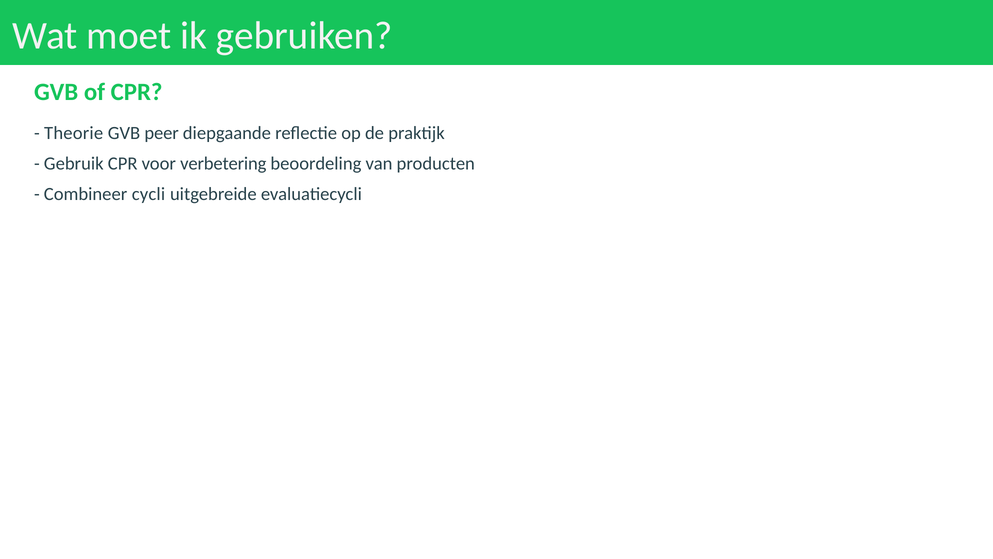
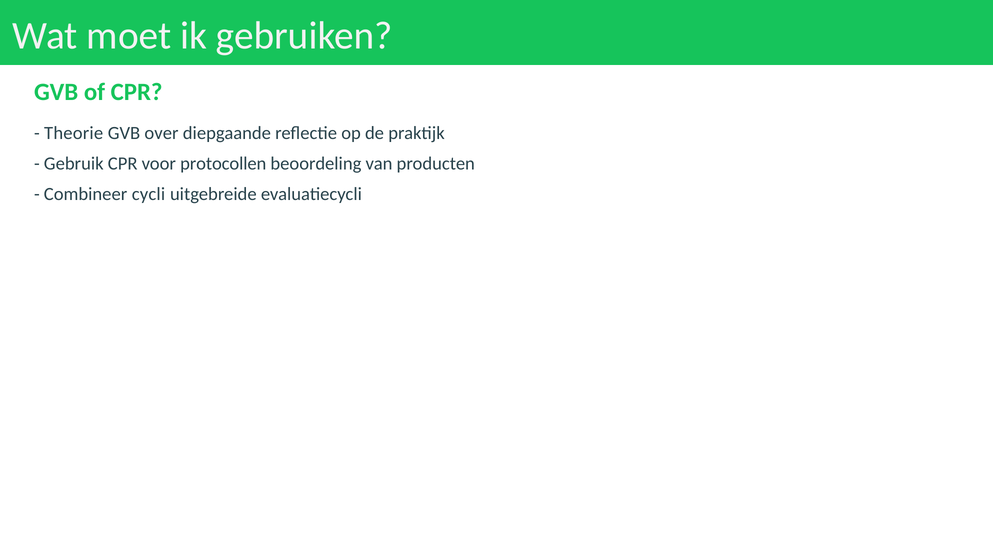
peer: peer -> over
verbetering: verbetering -> protocollen
